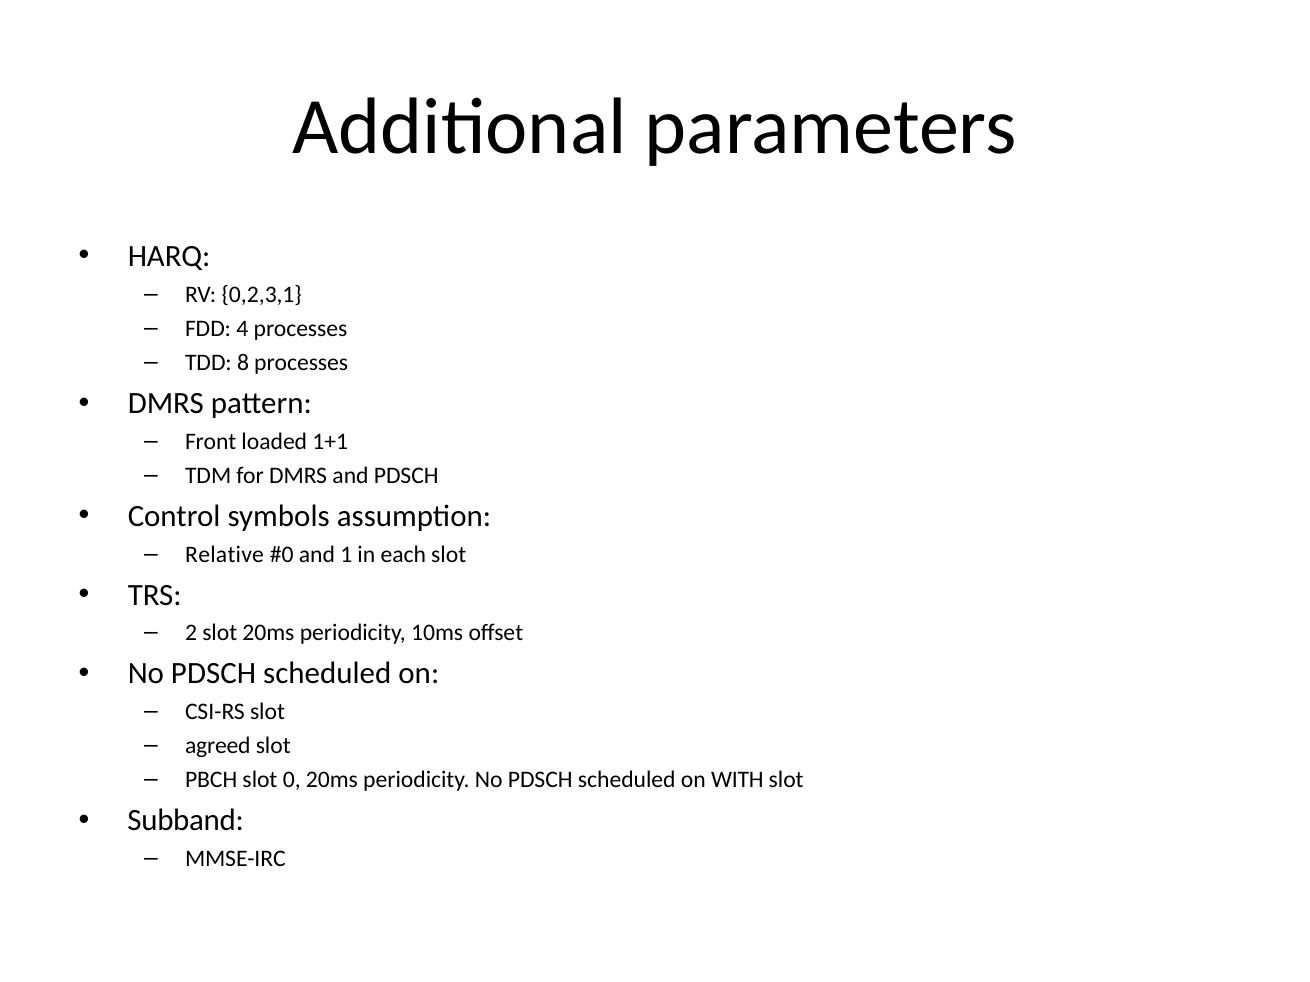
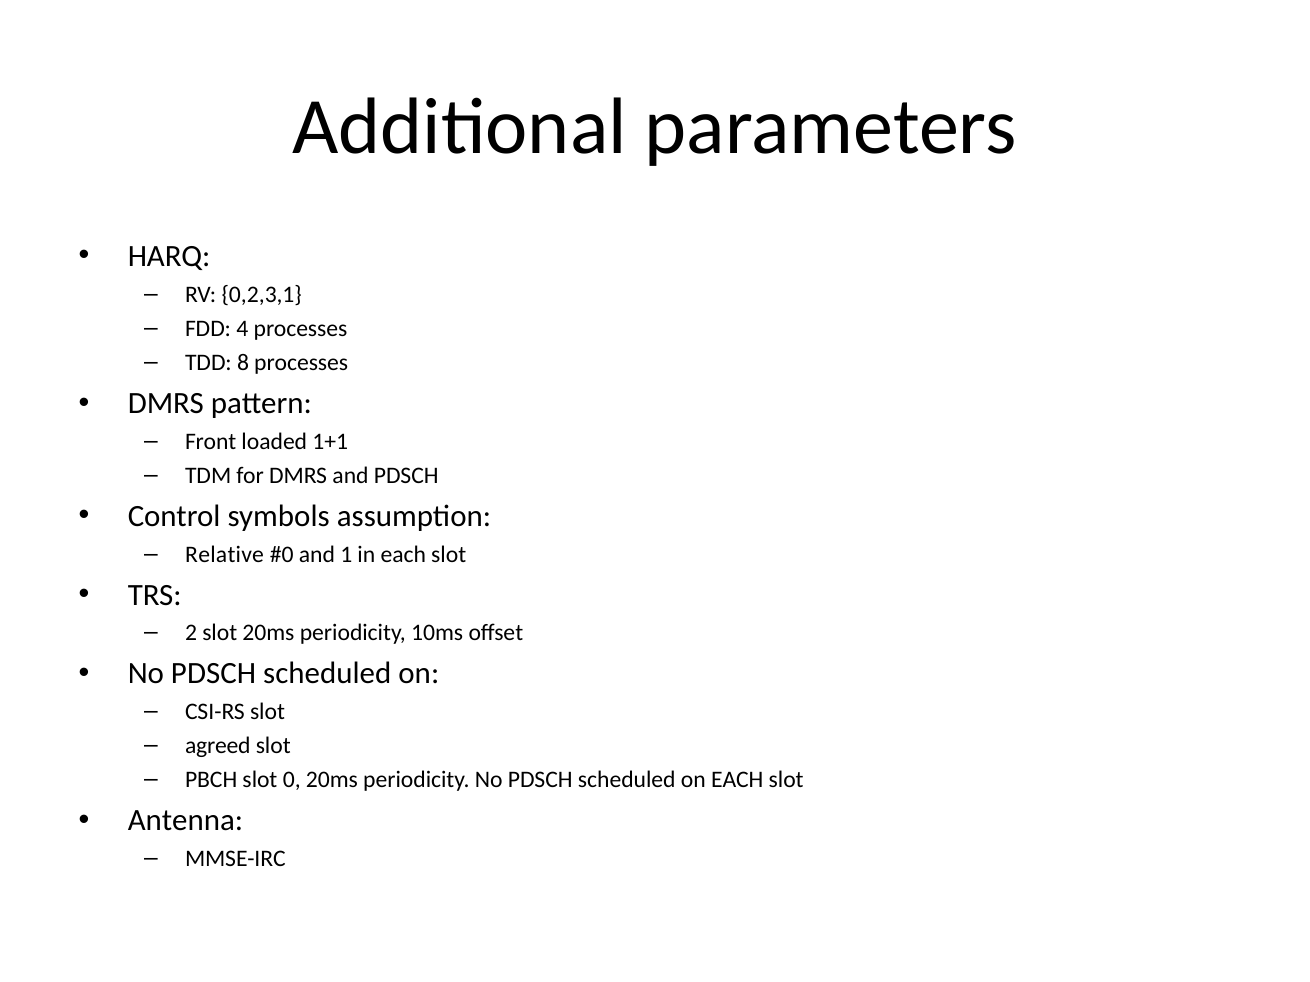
on WITH: WITH -> EACH
Subband: Subband -> Antenna
